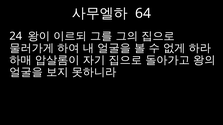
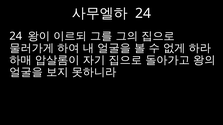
64 at (143, 13): 64 -> 24
